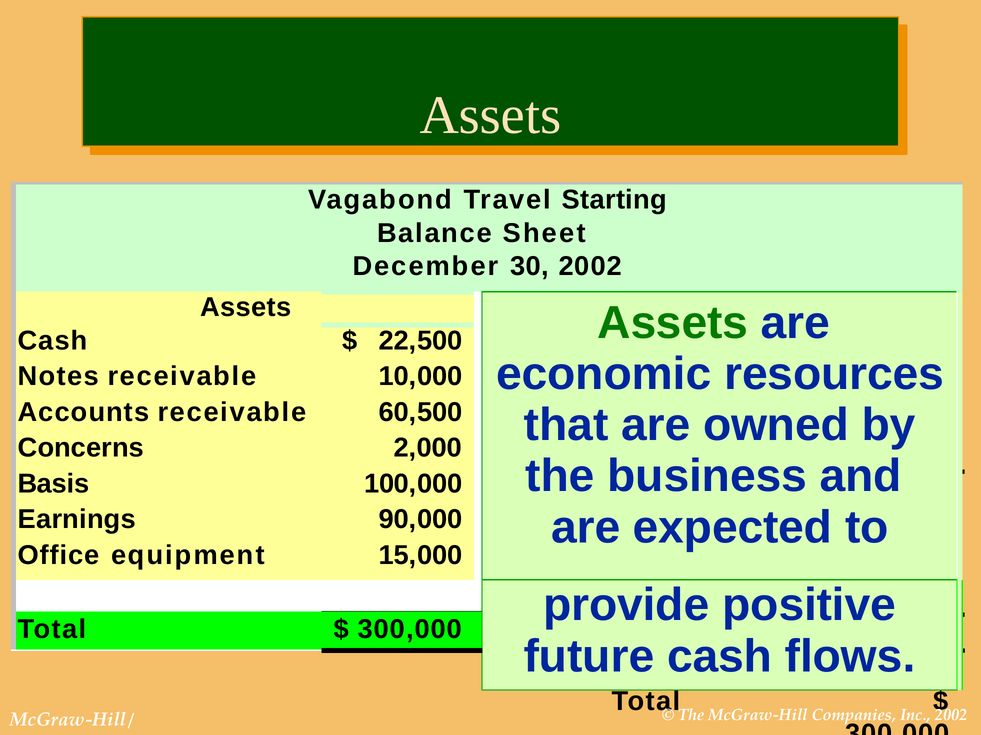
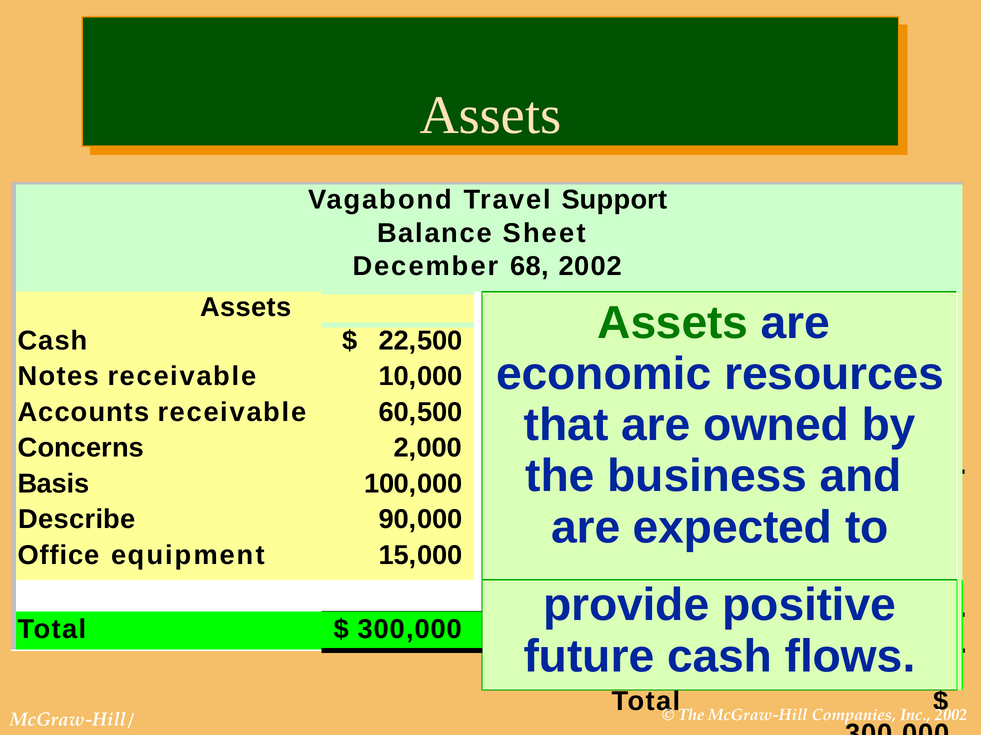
Starting: Starting -> Support
30: 30 -> 68
Earnings at (77, 520): Earnings -> Describe
